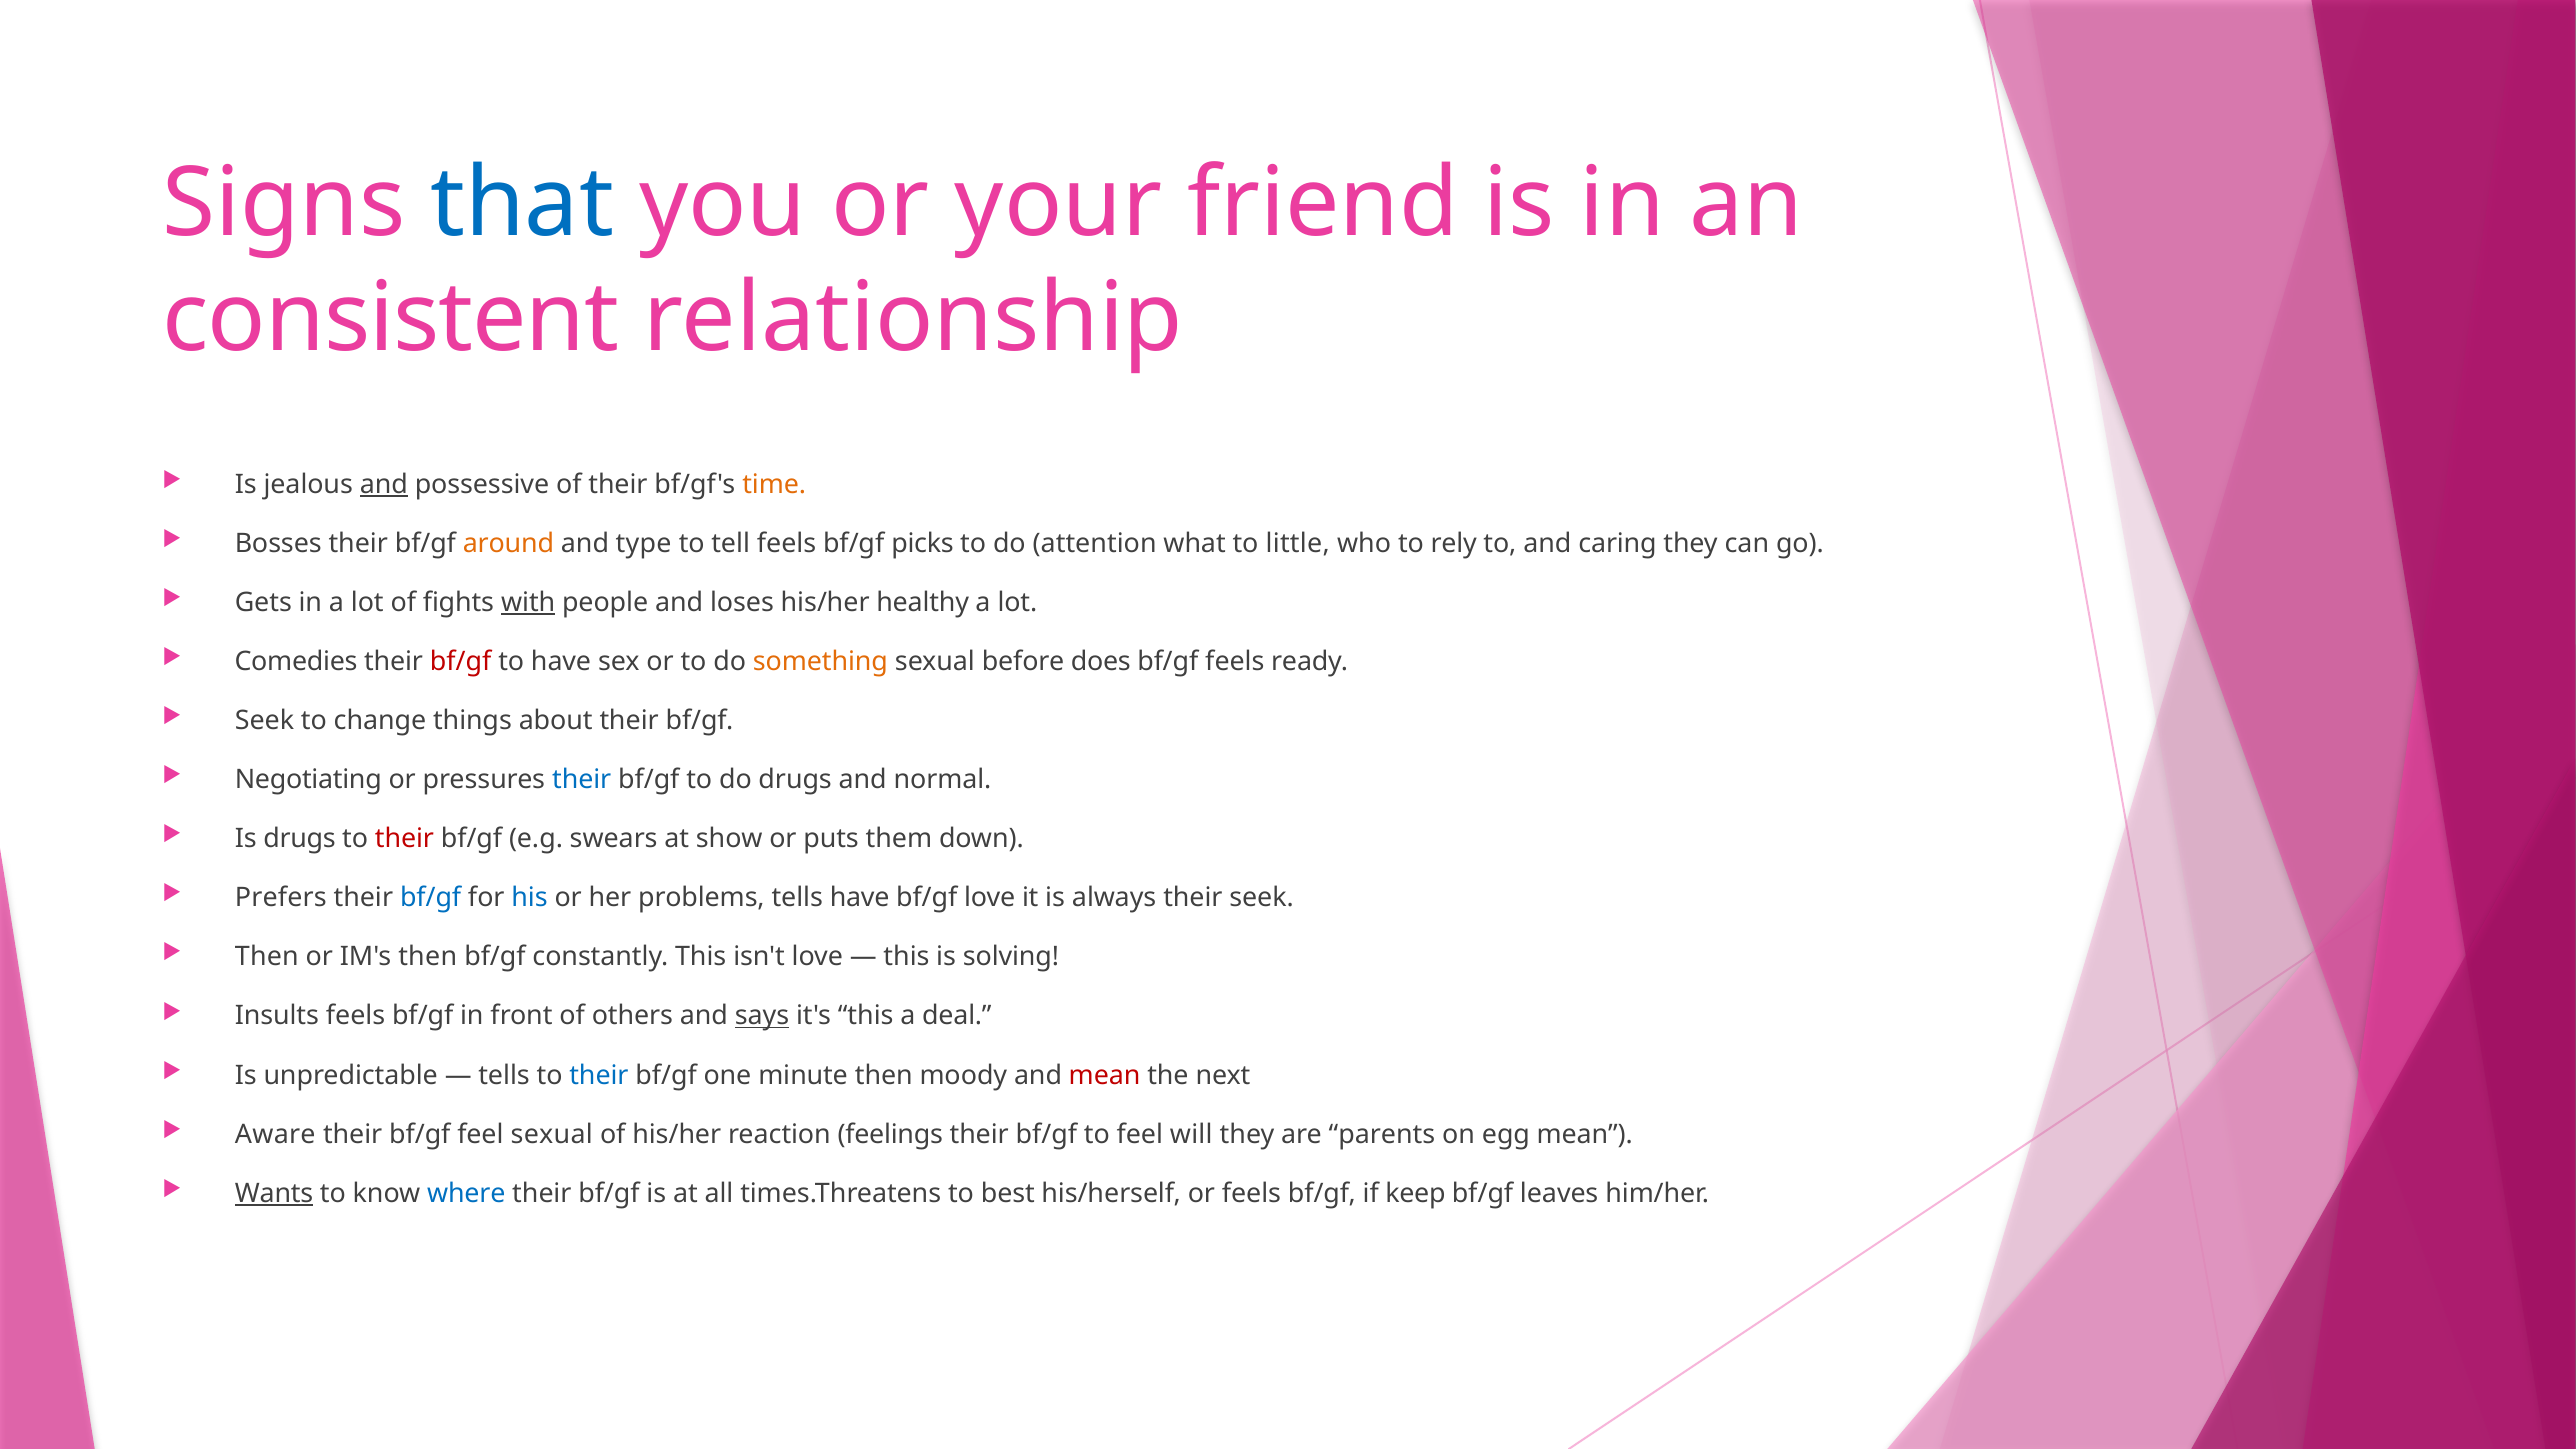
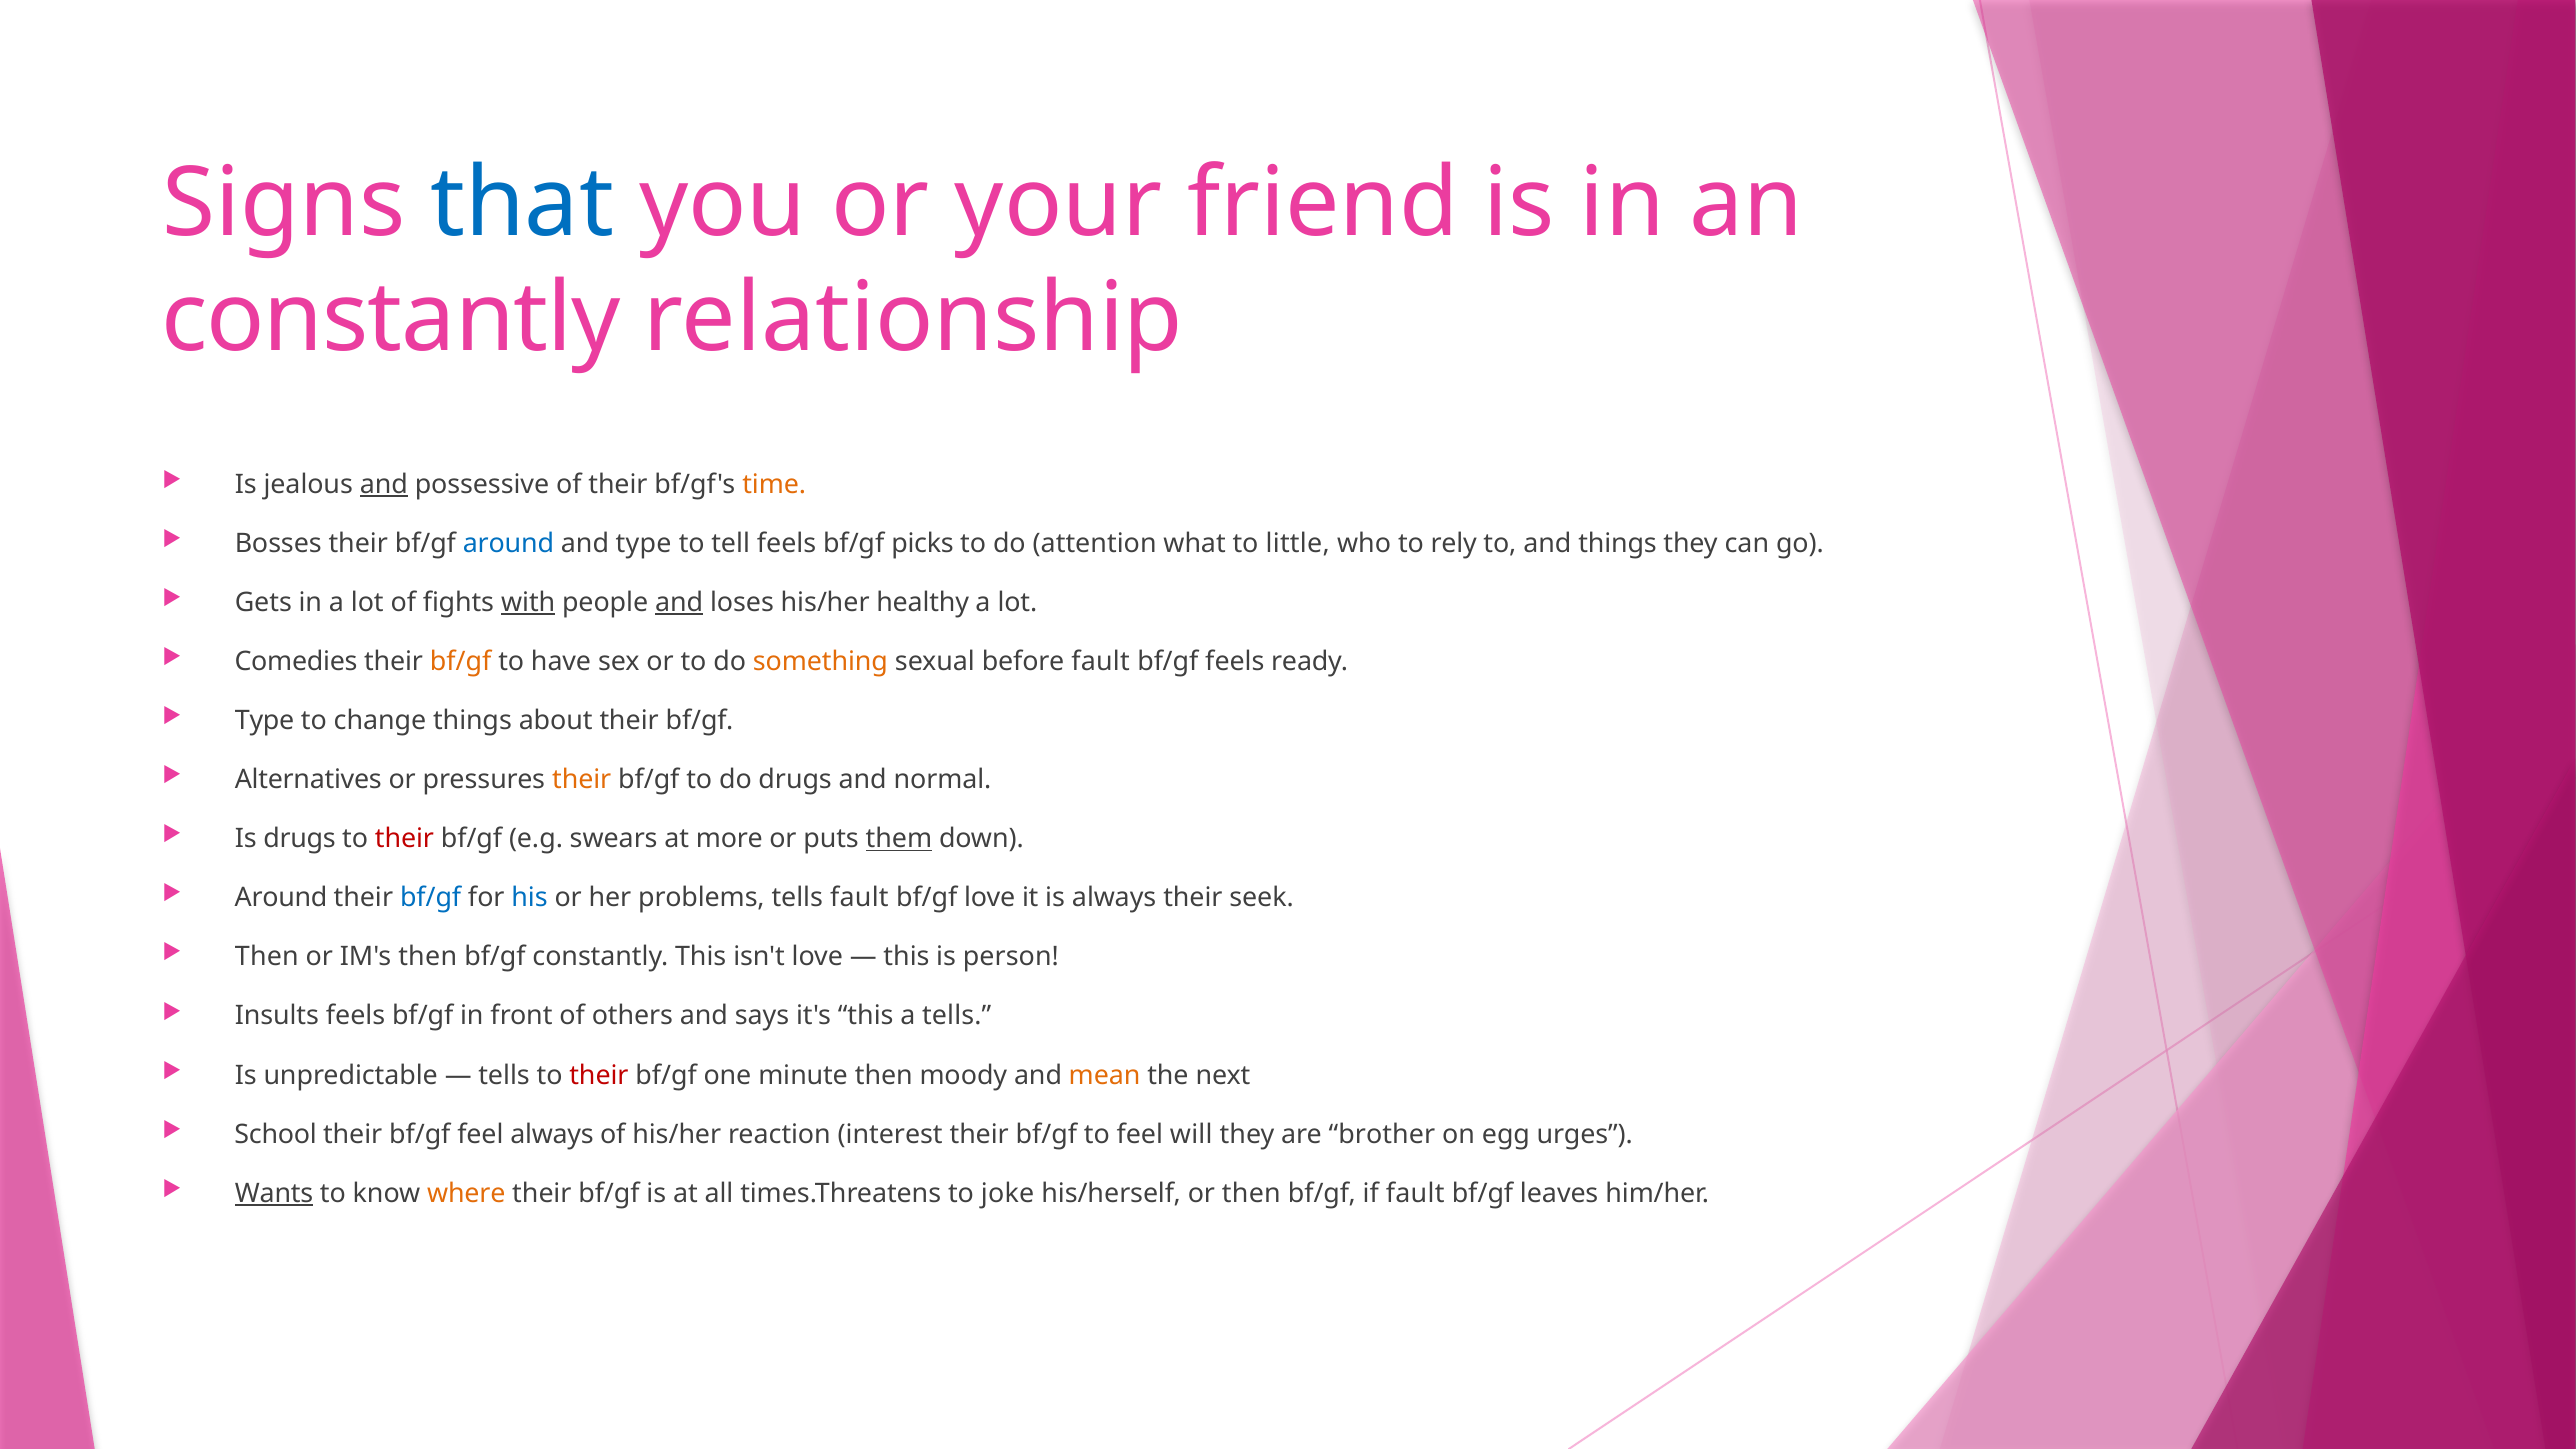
consistent at (391, 319): consistent -> constantly
around at (508, 543) colour: orange -> blue
and caring: caring -> things
and at (679, 602) underline: none -> present
bf/gf at (461, 661) colour: red -> orange
before does: does -> fault
Seek at (265, 721): Seek -> Type
Negotiating: Negotiating -> Alternatives
their at (582, 780) colour: blue -> orange
show: show -> more
them underline: none -> present
Prefers at (281, 898): Prefers -> Around
tells have: have -> fault
solving: solving -> person
says underline: present -> none
a deal: deal -> tells
their at (599, 1075) colour: blue -> red
mean at (1105, 1075) colour: red -> orange
Aware: Aware -> School
feel sexual: sexual -> always
feelings: feelings -> interest
parents: parents -> brother
egg mean: mean -> urges
where colour: blue -> orange
best: best -> joke
or feels: feels -> then
if keep: keep -> fault
